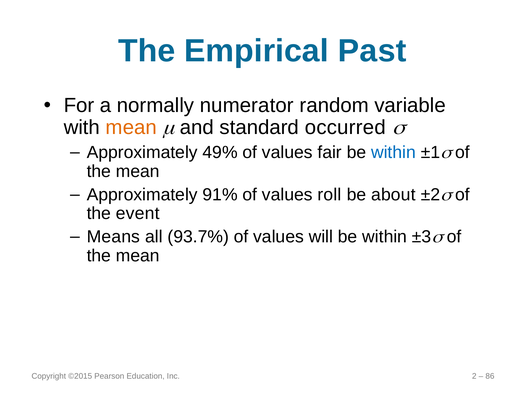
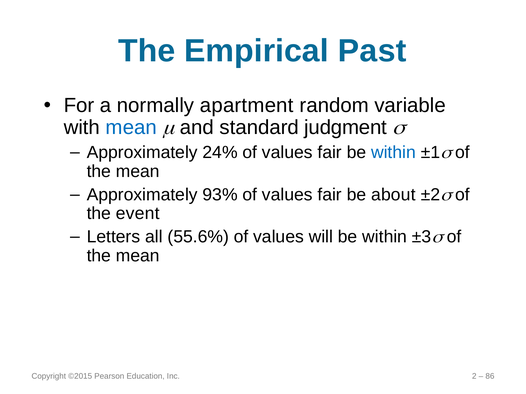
numerator: numerator -> apartment
mean at (131, 128) colour: orange -> blue
occurred: occurred -> judgment
49%: 49% -> 24%
91%: 91% -> 93%
roll at (330, 195): roll -> fair
Means: Means -> Letters
93.7%: 93.7% -> 55.6%
